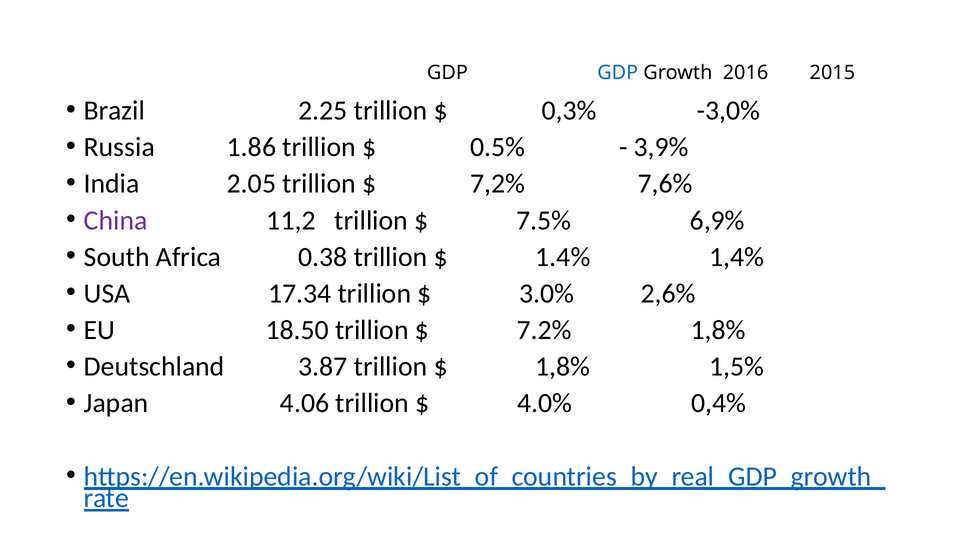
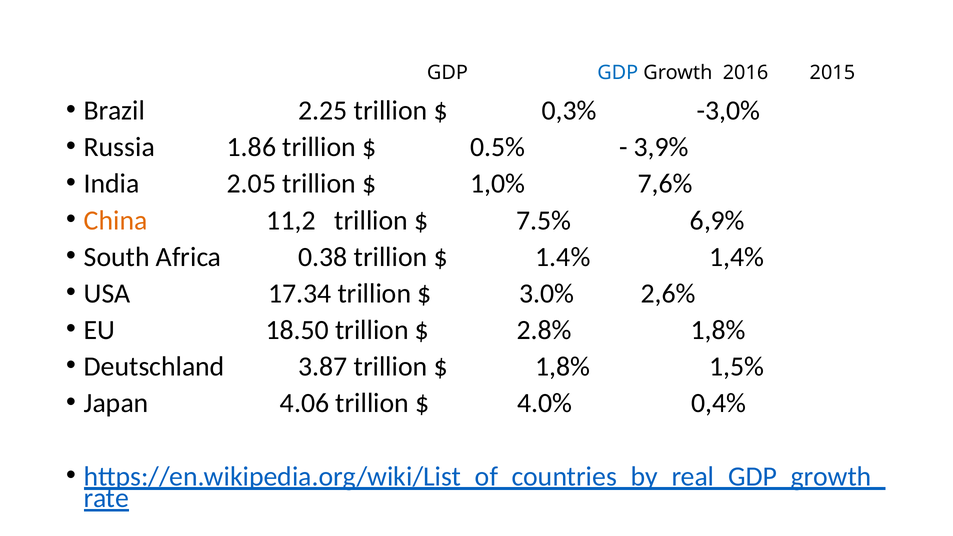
7,2%: 7,2% -> 1,0%
China colour: purple -> orange
7.2%: 7.2% -> 2.8%
